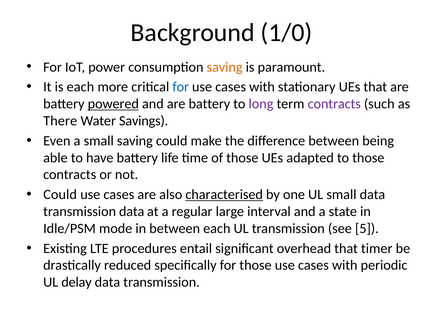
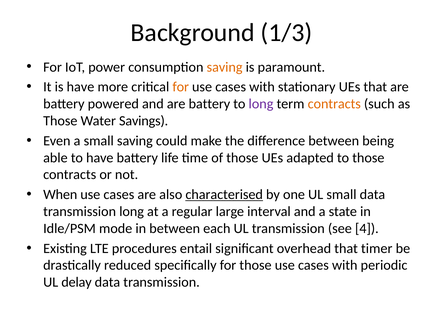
1/0: 1/0 -> 1/3
is each: each -> have
for at (181, 87) colour: blue -> orange
powered underline: present -> none
contracts at (334, 104) colour: purple -> orange
There at (60, 121): There -> Those
Could at (60, 195): Could -> When
transmission data: data -> long
5: 5 -> 4
